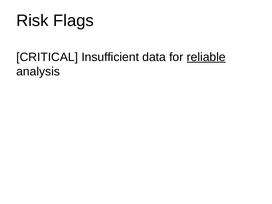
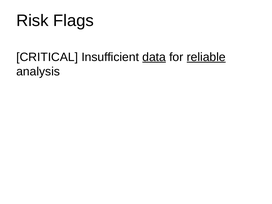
data underline: none -> present
